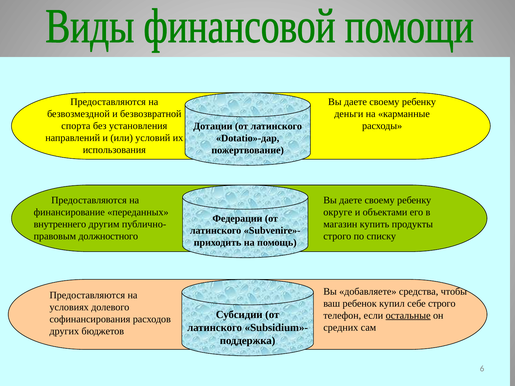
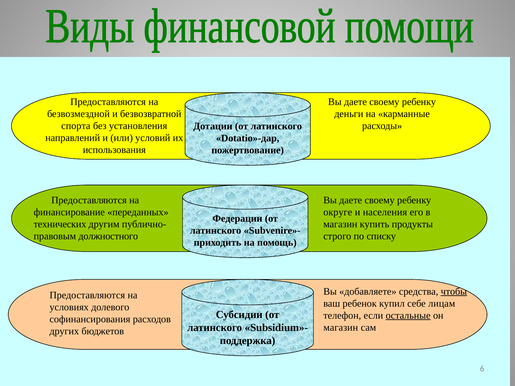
объектами: объектами -> населения
внутреннего: внутреннего -> технических
чтобы underline: none -> present
себе строго: строго -> лицам
средних at (341, 328): средних -> магазин
